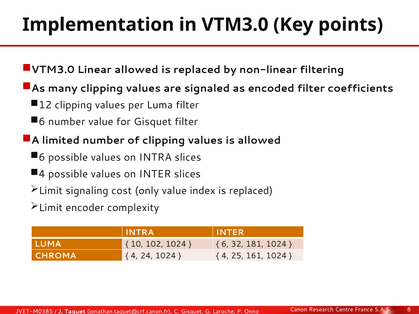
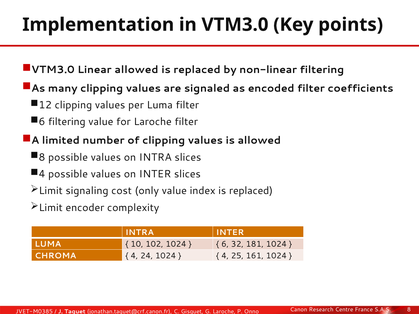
6 number: number -> filtering
for Gisquet: Gisquet -> Laroche
6 at (42, 157): 6 -> 8
